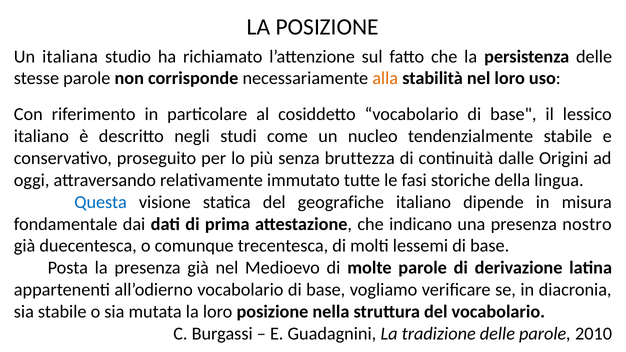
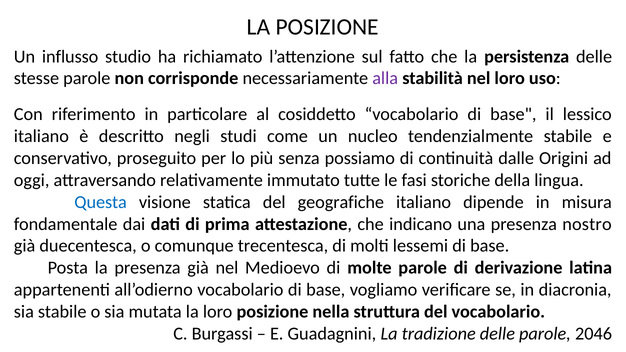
italiana: italiana -> influsso
alla colour: orange -> purple
bruttezza: bruttezza -> possiamo
2010: 2010 -> 2046
